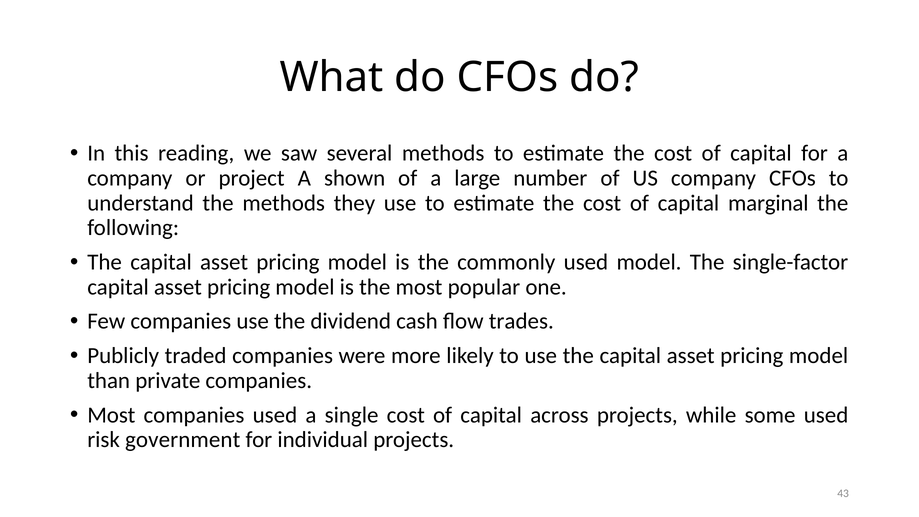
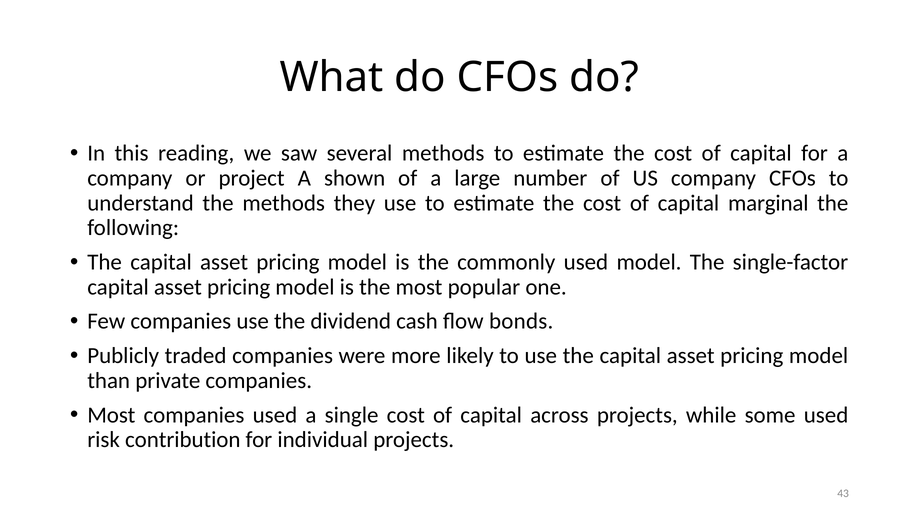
trades: trades -> bonds
government: government -> contribution
